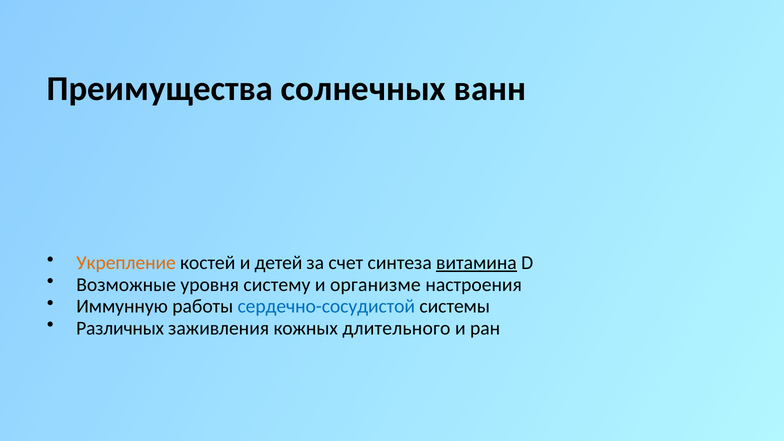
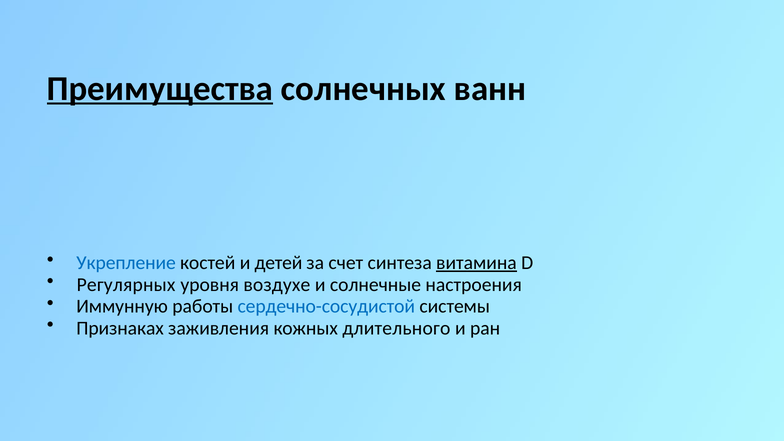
Преимущества underline: none -> present
Укрепление colour: orange -> blue
Возможные: Возможные -> Регулярных
систему: систему -> воздухе
организме: организме -> солнечные
Различных: Различных -> Признаках
